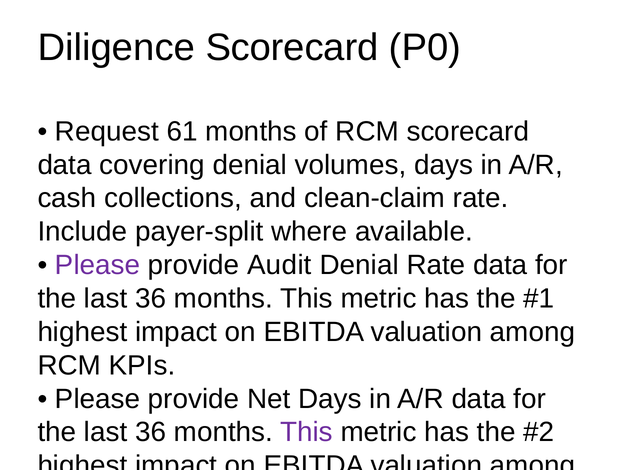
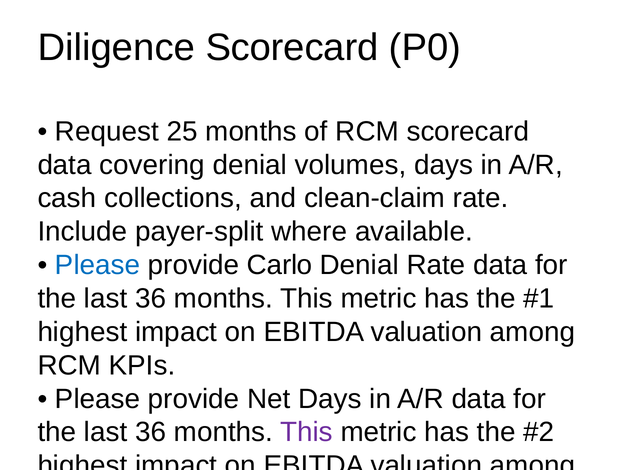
61: 61 -> 25
Please at (98, 265) colour: purple -> blue
Audit: Audit -> Carlo
